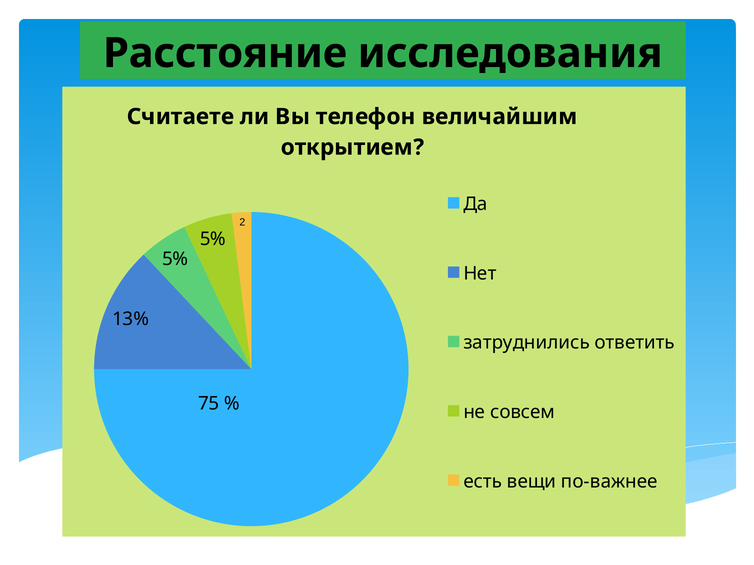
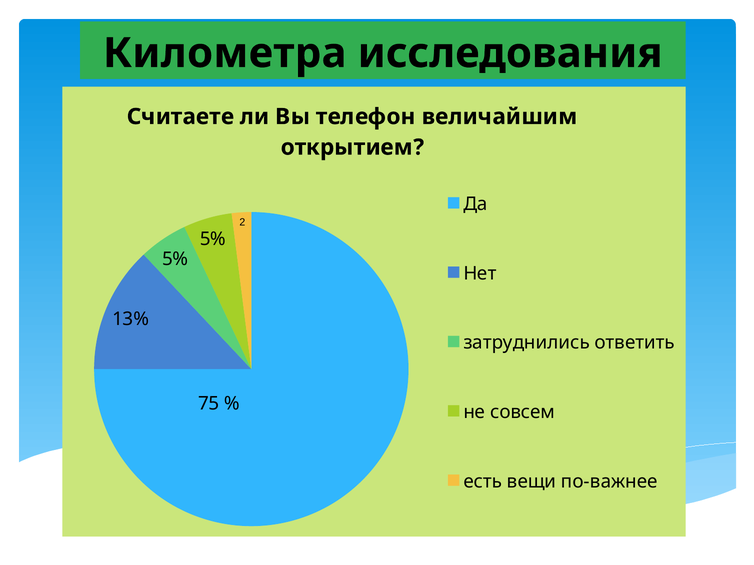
Расстояние: Расстояние -> Километра
